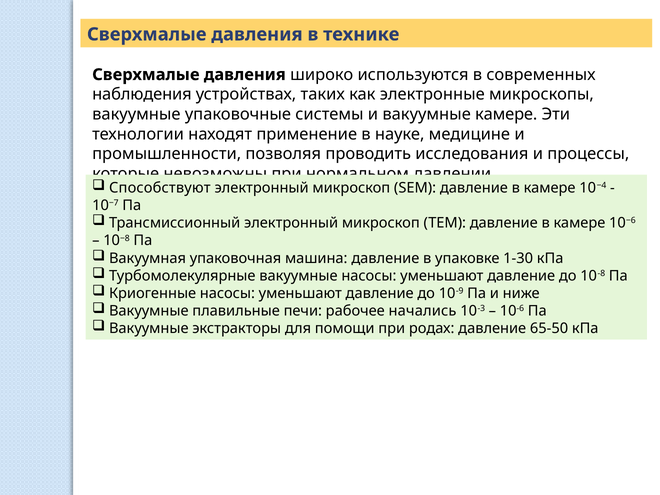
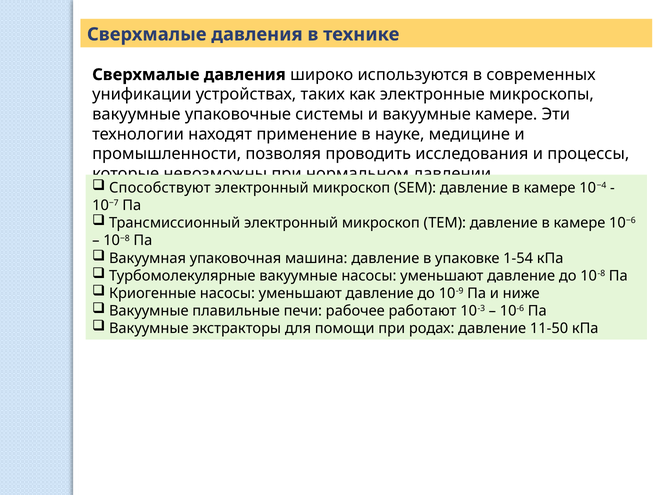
наблюдения: наблюдения -> унификации
1-30: 1-30 -> 1-54
начались: начались -> работают
65-50: 65-50 -> 11-50
